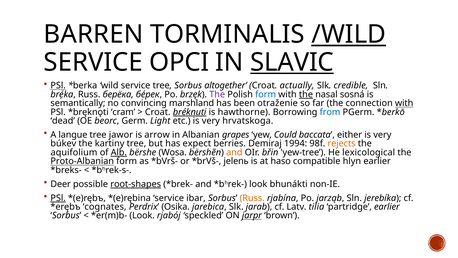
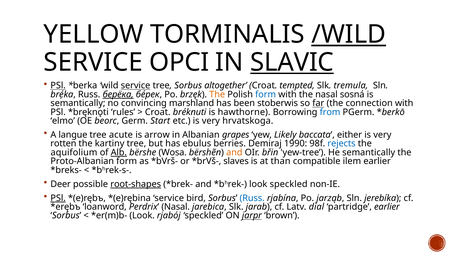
BARREN: BARREN -> YELLOW
service at (136, 85) underline: none -> present
actually: actually -> tempted
credible: credible -> tremula
берёка underline: none -> present
The at (217, 94) colour: purple -> orange
the at (306, 94) underline: present -> none
otraženie: otraženie -> stoberwis
far underline: none -> present
with at (404, 103) underline: present -> none
cram: cram -> rules
bréknuti underline: present -> none
dead: dead -> elmo
Light: Light -> Start
jawor: jawor -> acute
Could: Could -> Likely
búkev: búkev -> rotten
expect: expect -> ebulus
1994: 1994 -> 1990
rejects colour: orange -> blue
He lexicological: lexicological -> semantically
Proto-Albanian underline: present -> none
jelenь: jelenь -> slaves
haso: haso -> than
hlyn: hlyn -> ilem
look bhunákti: bhunákti -> speckled
ibar: ibar -> bird
Russ at (252, 198) colour: orange -> blue
cognates: cognates -> loanword
Perdrix Osika: Osika -> Nasal
tilia: tilia -> dial
